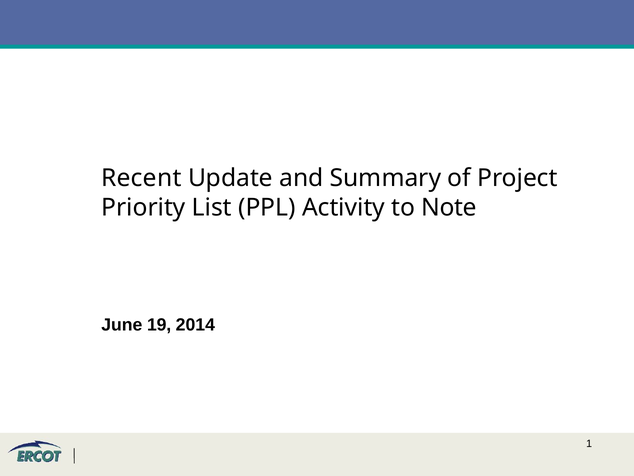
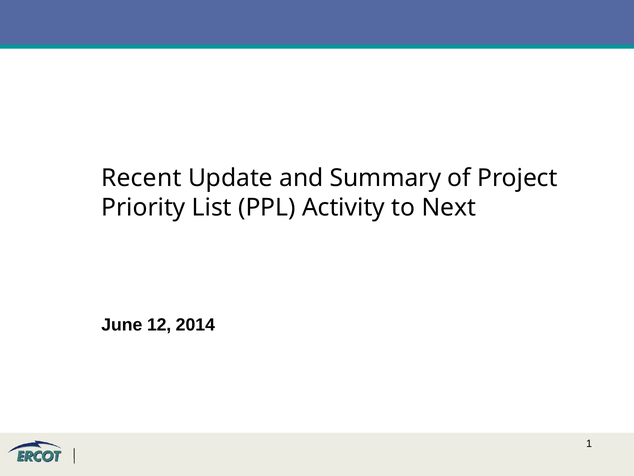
Note: Note -> Next
19: 19 -> 12
